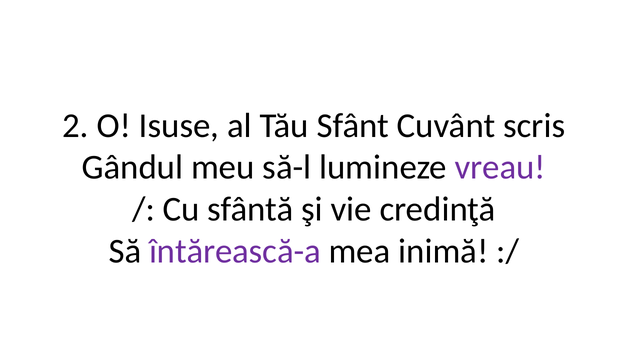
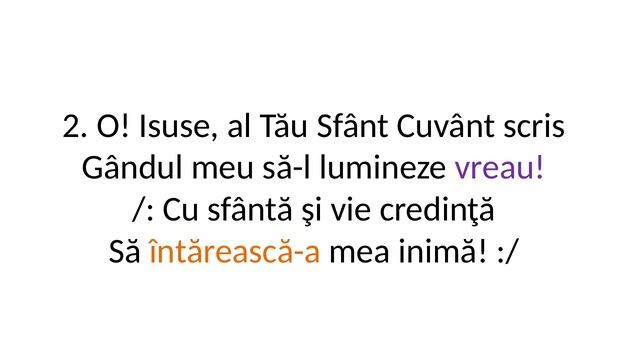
întărească-a colour: purple -> orange
